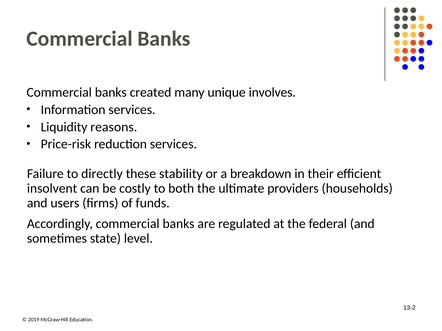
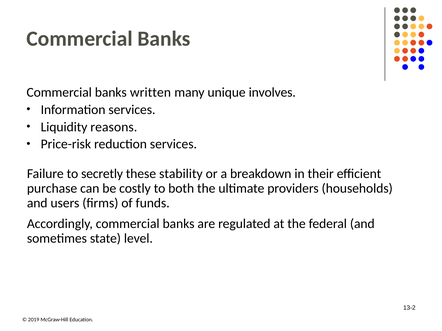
created: created -> written
directly: directly -> secretly
insolvent: insolvent -> purchase
